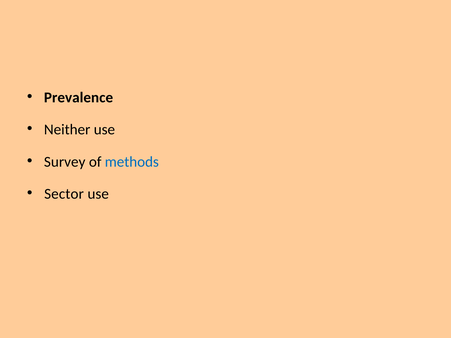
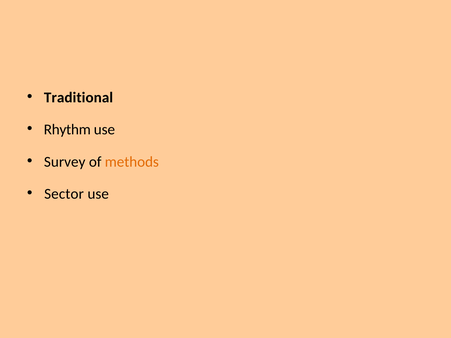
Prevalence: Prevalence -> Traditional
Neither: Neither -> Rhythm
methods colour: blue -> orange
